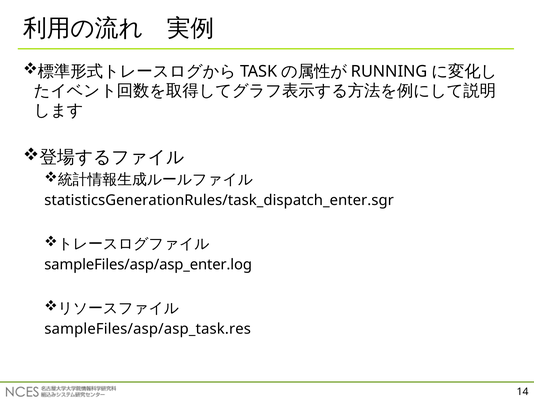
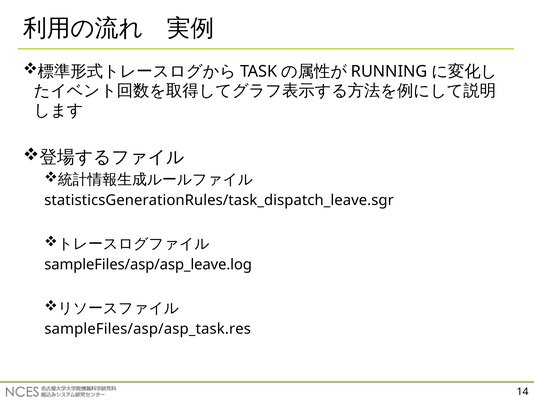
statisticsGenerationRules/task_dispatch_enter.sgr: statisticsGenerationRules/task_dispatch_enter.sgr -> statisticsGenerationRules/task_dispatch_leave.sgr
sampleFiles/asp/asp_enter.log: sampleFiles/asp/asp_enter.log -> sampleFiles/asp/asp_leave.log
